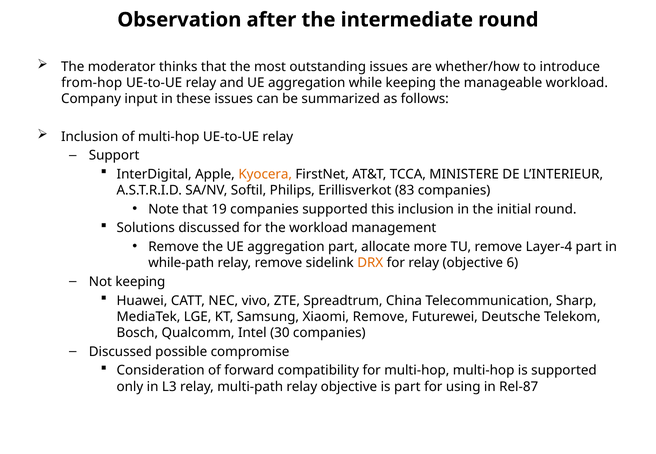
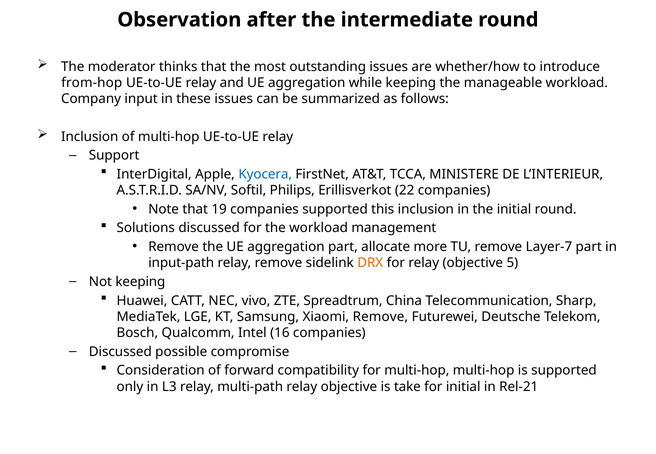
Kyocera colour: orange -> blue
83: 83 -> 22
Layer-4: Layer-4 -> Layer-7
while-path: while-path -> input-path
6: 6 -> 5
30: 30 -> 16
is part: part -> take
for using: using -> initial
Rel-87: Rel-87 -> Rel-21
